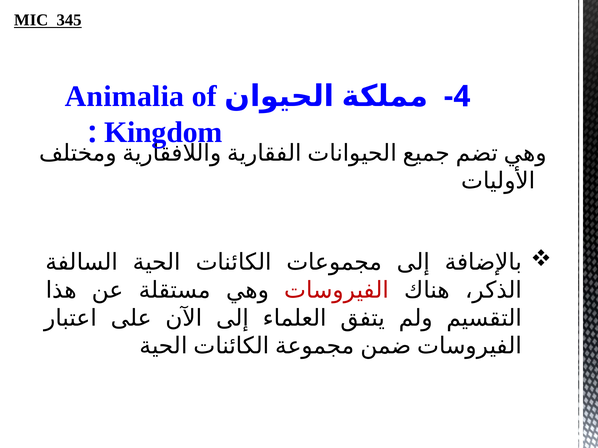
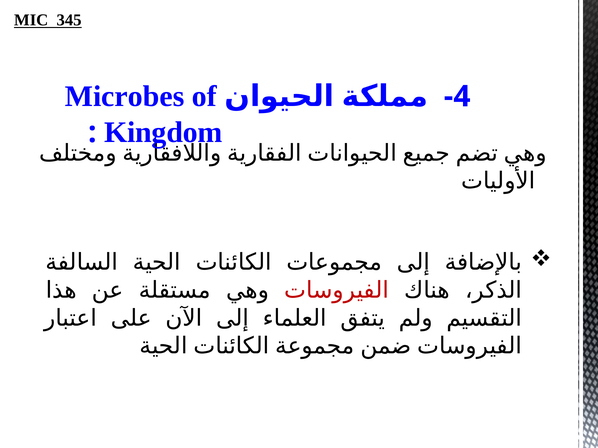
Animalia: Animalia -> Microbes
